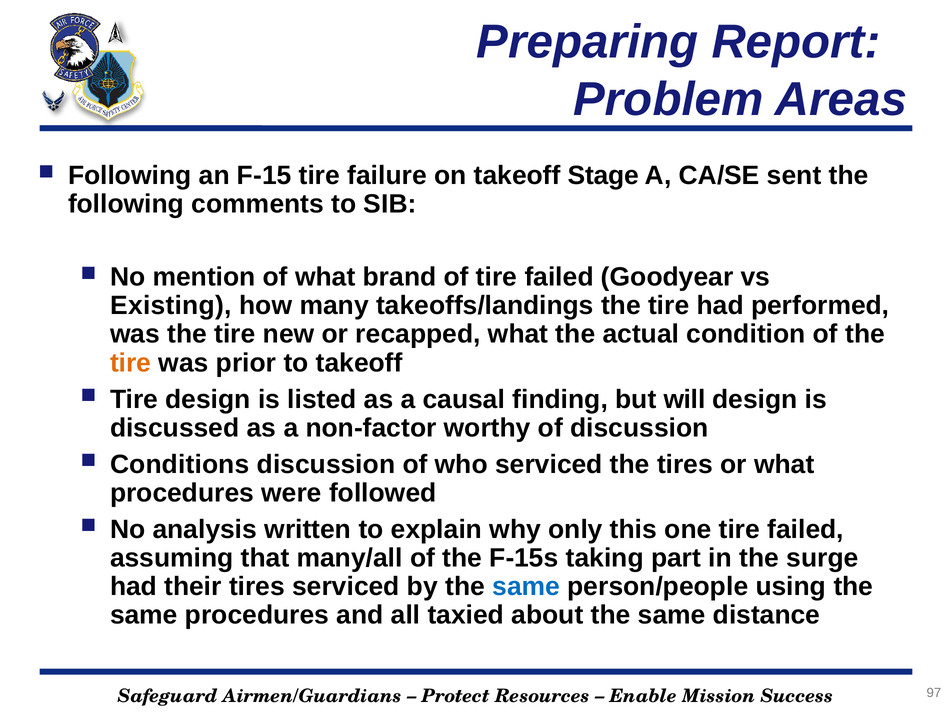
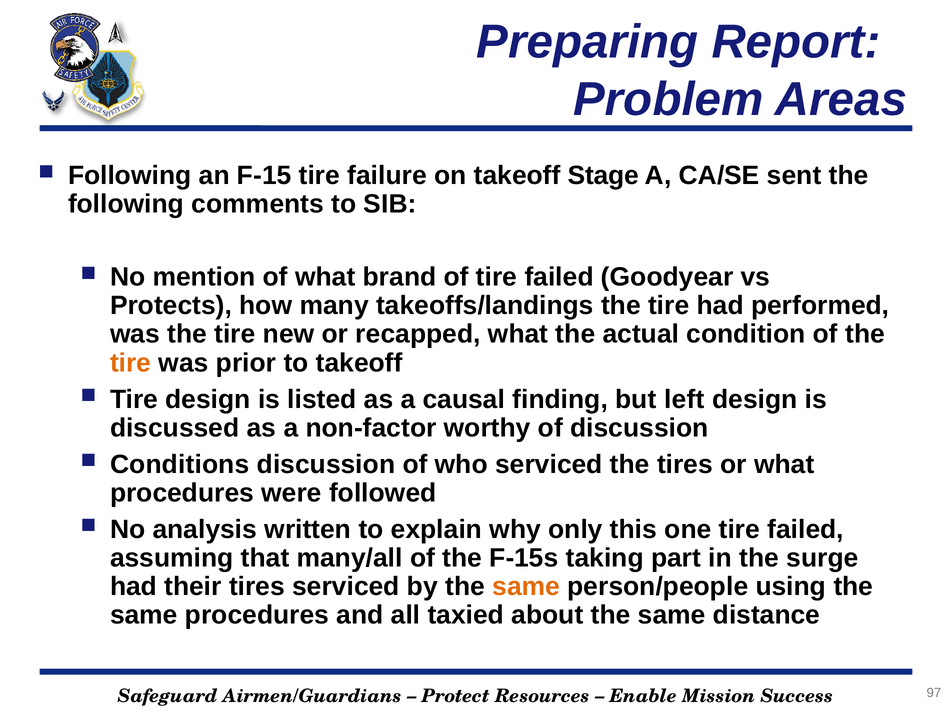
Existing: Existing -> Protects
will: will -> left
same at (526, 587) colour: blue -> orange
